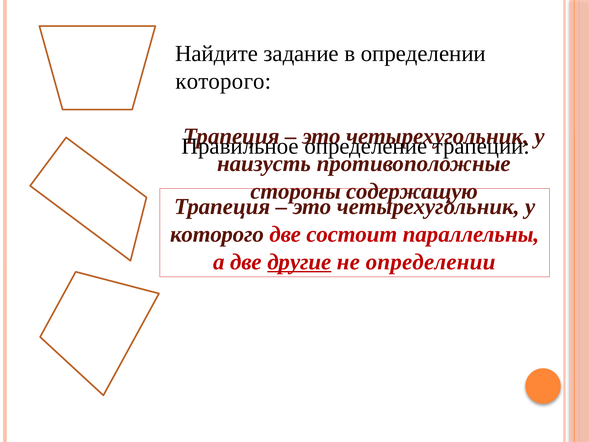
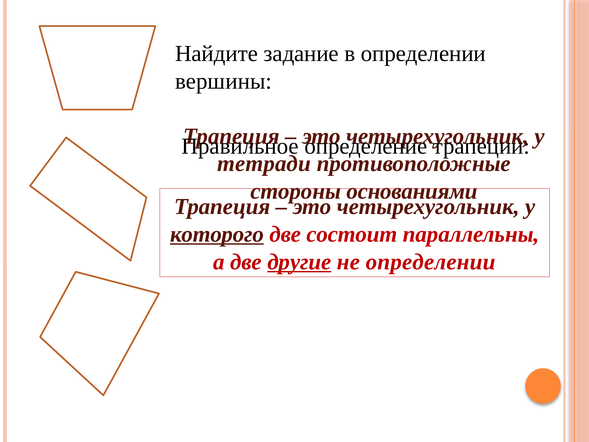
которого at (223, 81): которого -> вершины
наизусть: наизусть -> тетради
содержащую: содержащую -> основаниями
которого at (217, 234) underline: none -> present
